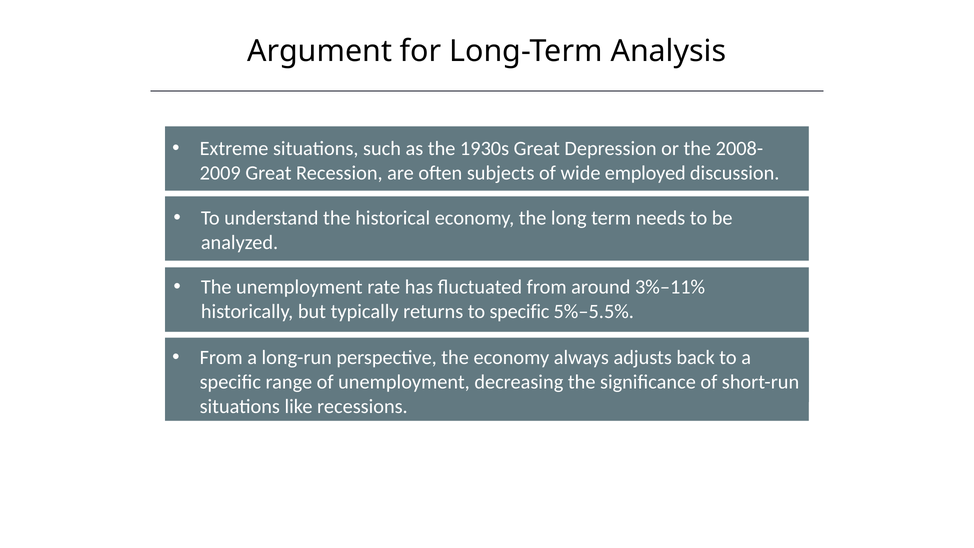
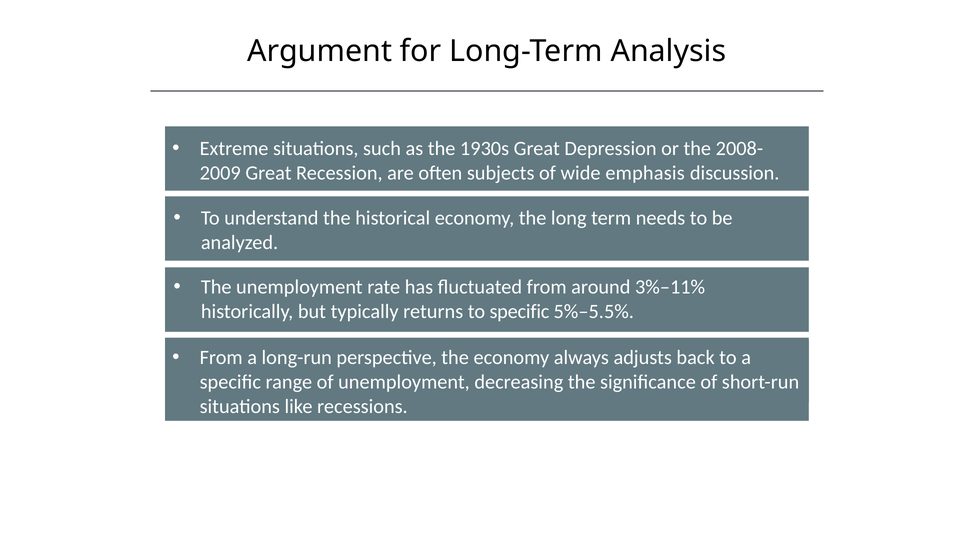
employed: employed -> emphasis
